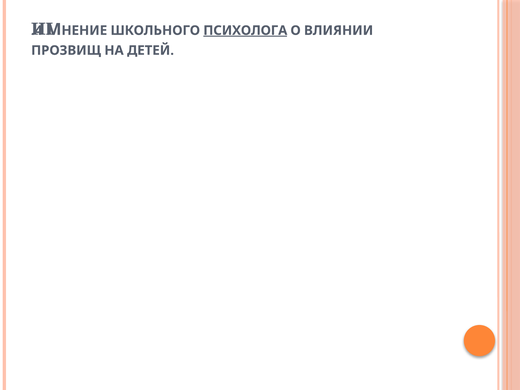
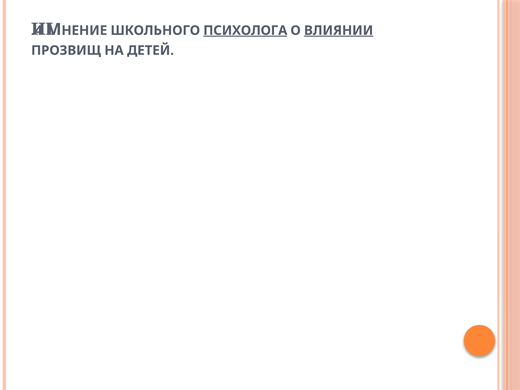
ВЛИЯНИИ underline: none -> present
